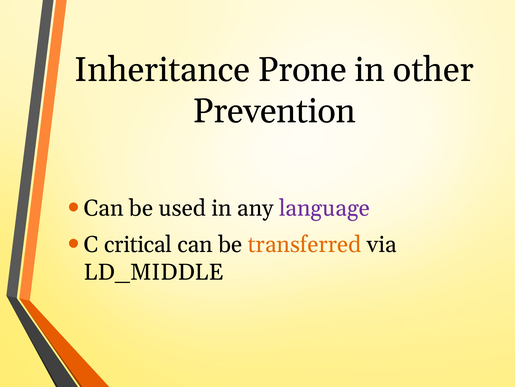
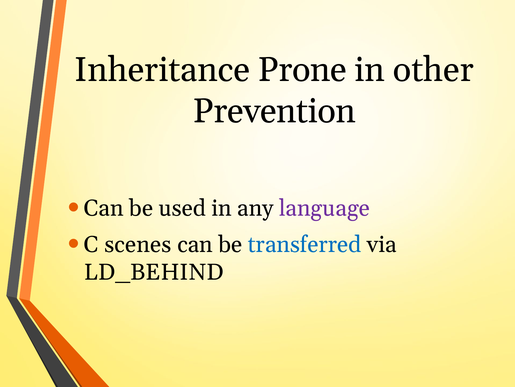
critical: critical -> scenes
transferred colour: orange -> blue
LD_MIDDLE: LD_MIDDLE -> LD_BEHIND
